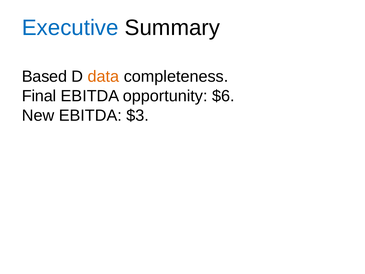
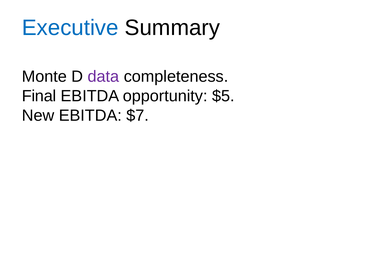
Based: Based -> Monte
data colour: orange -> purple
$6: $6 -> $5
$3: $3 -> $7
